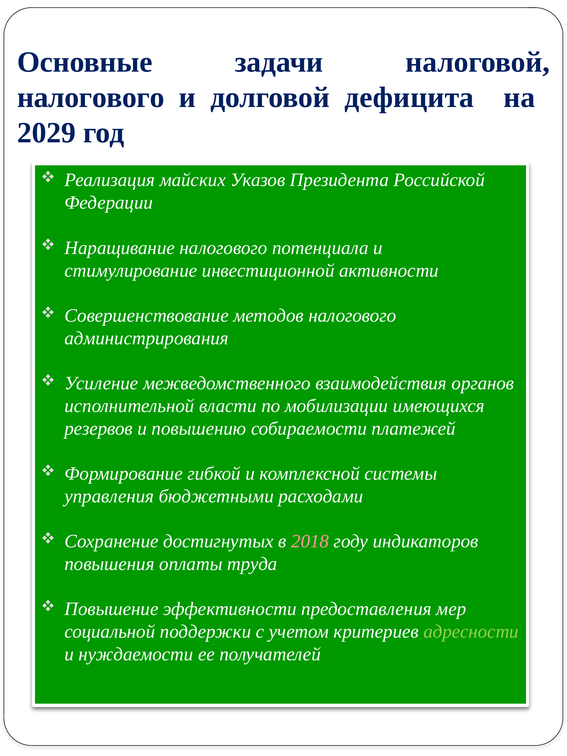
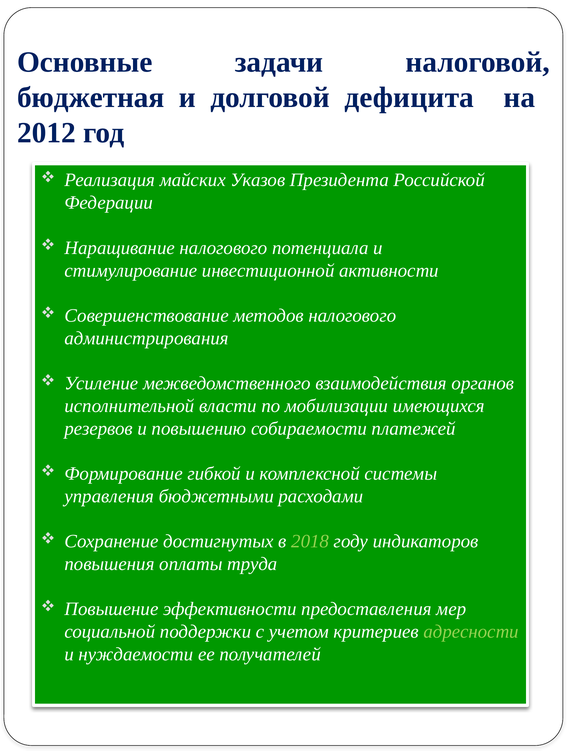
налогового at (91, 98): налогового -> бюджетная
2029: 2029 -> 2012
2018 colour: pink -> light green
